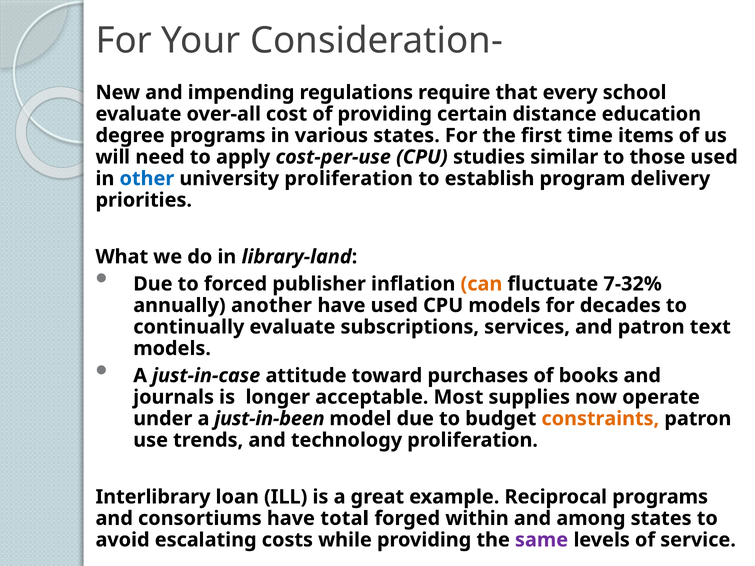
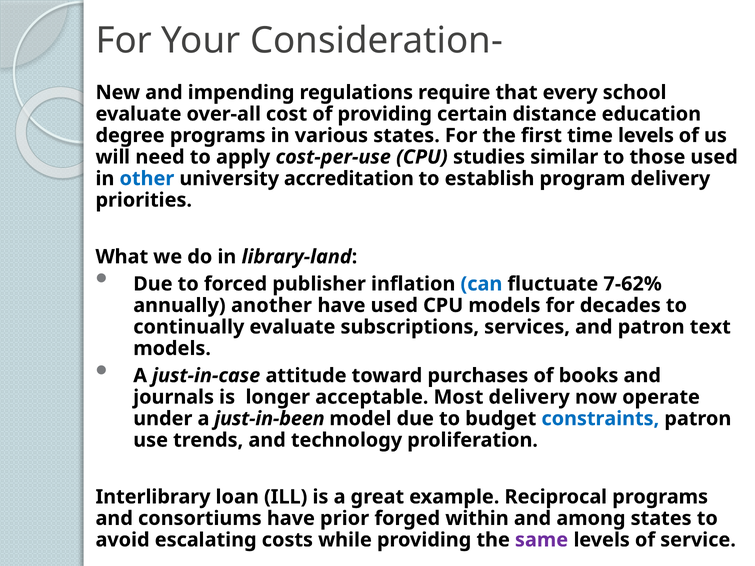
time items: items -> levels
university proliferation: proliferation -> accreditation
can colour: orange -> blue
7-32%: 7-32% -> 7-62%
Most supplies: supplies -> delivery
constraints colour: orange -> blue
total: total -> prior
